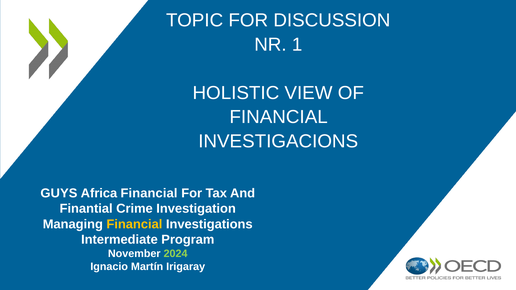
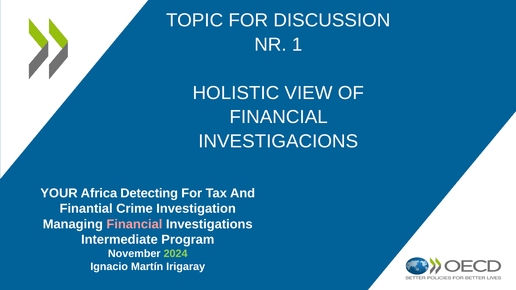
GUYS: GUYS -> YOUR
Africa Financial: Financial -> Detecting
Financial at (134, 224) colour: yellow -> pink
